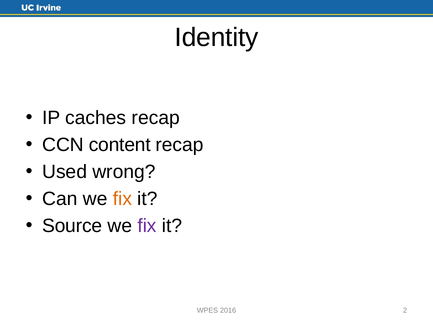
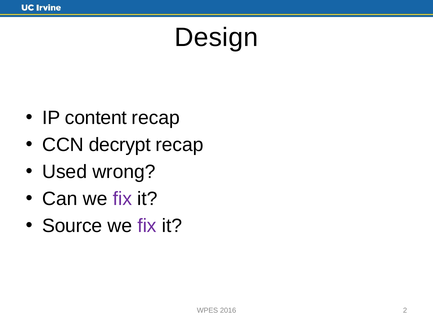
Identity: Identity -> Design
caches: caches -> content
content: content -> decrypt
fix at (122, 199) colour: orange -> purple
